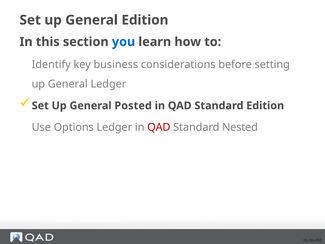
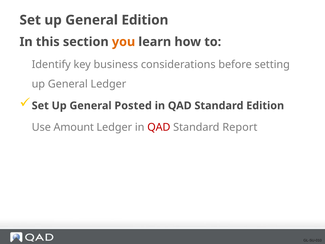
you colour: blue -> orange
Options: Options -> Amount
Nested: Nested -> Report
